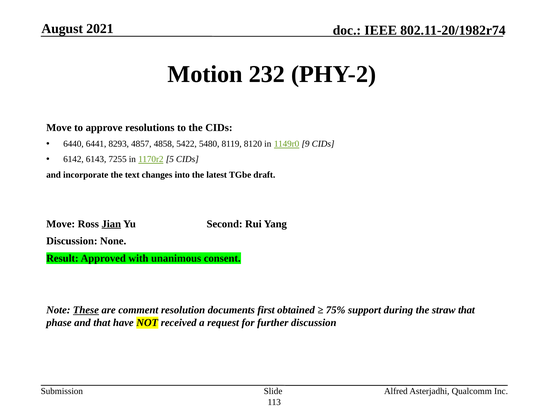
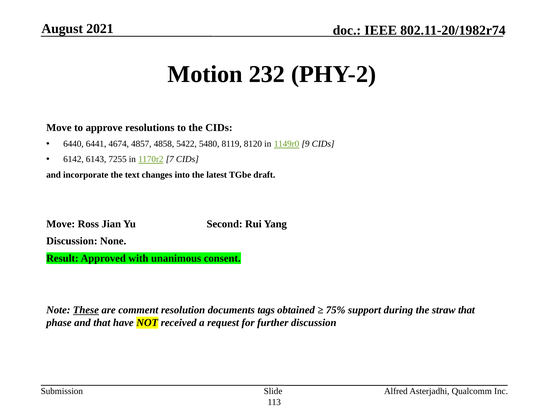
8293: 8293 -> 4674
5: 5 -> 7
Jian underline: present -> none
first: first -> tags
